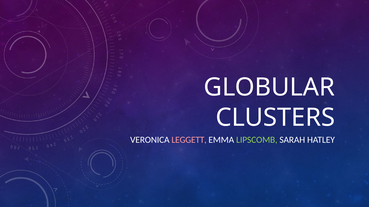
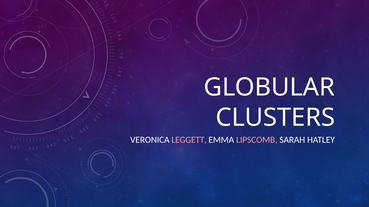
LIPSCOMB colour: light green -> pink
